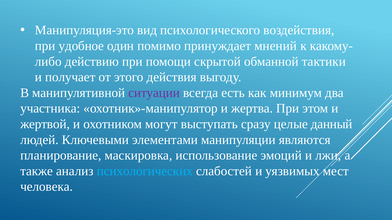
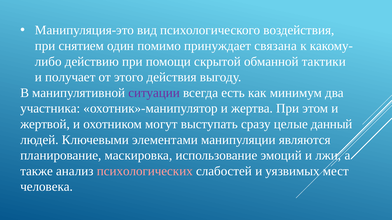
удобное: удобное -> снятием
мнений: мнений -> связана
психологических colour: light blue -> pink
